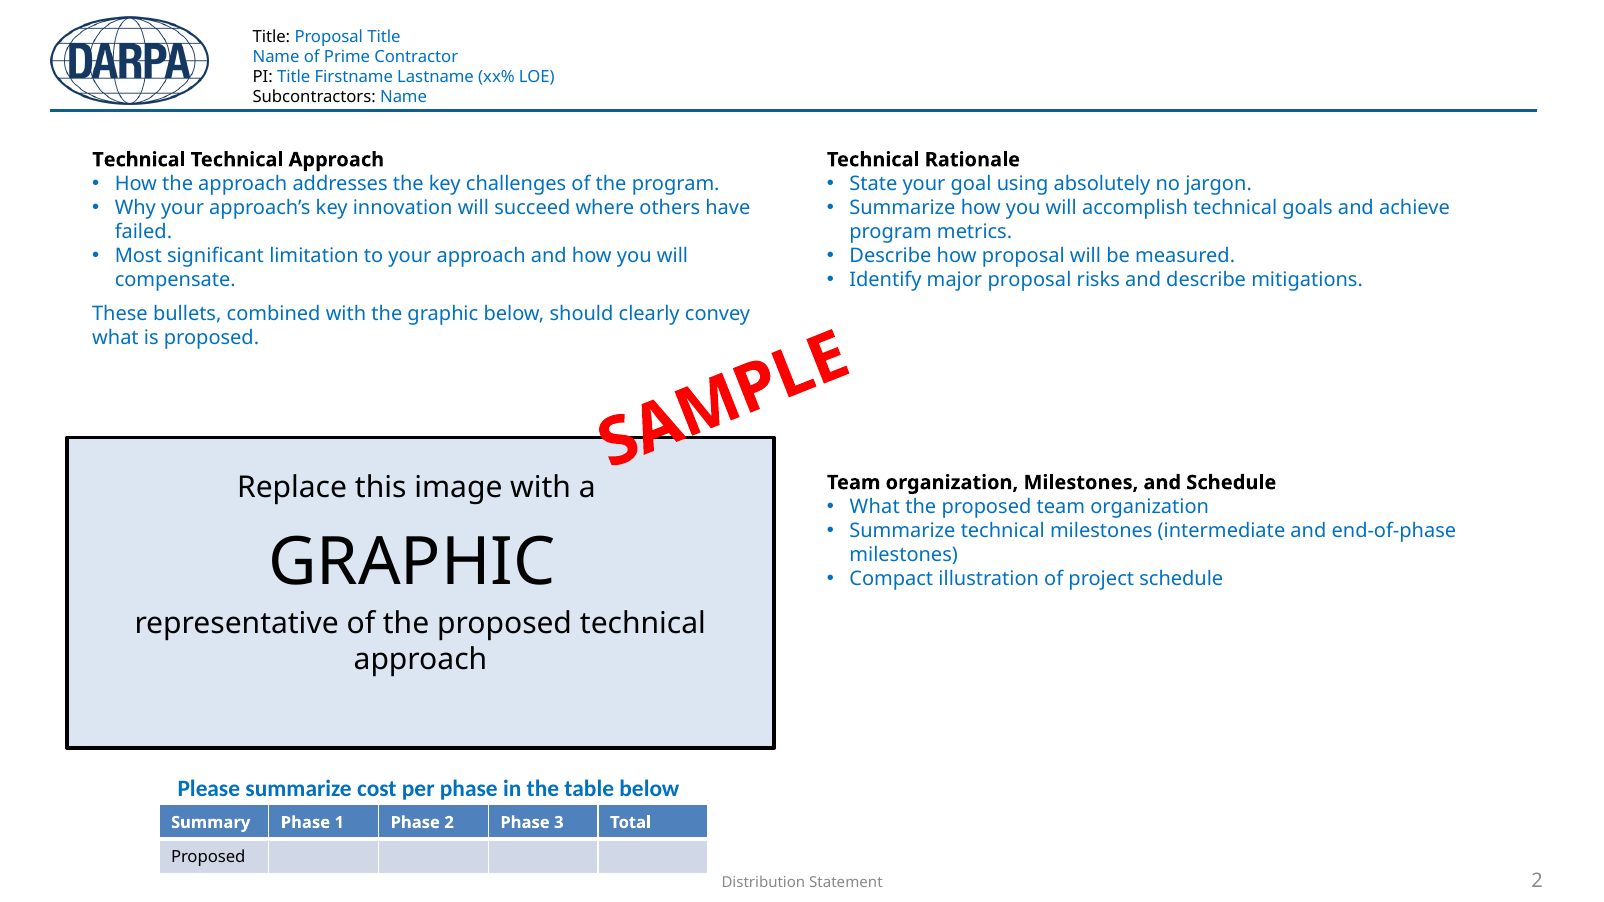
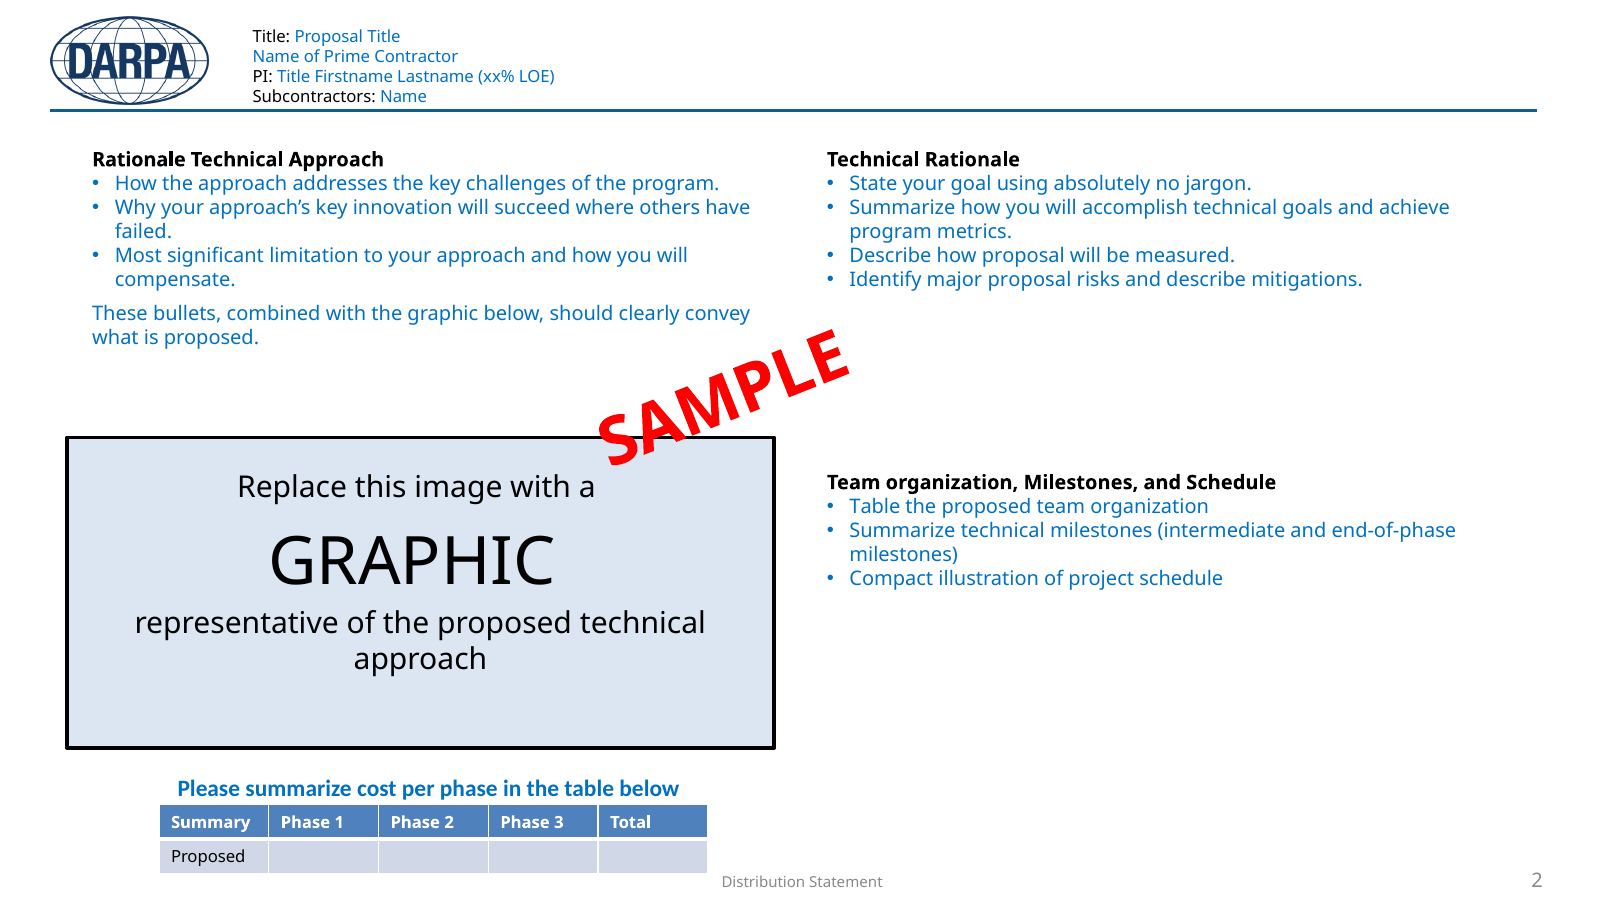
Technical at (139, 160): Technical -> Rationale
What at (875, 507): What -> Table
